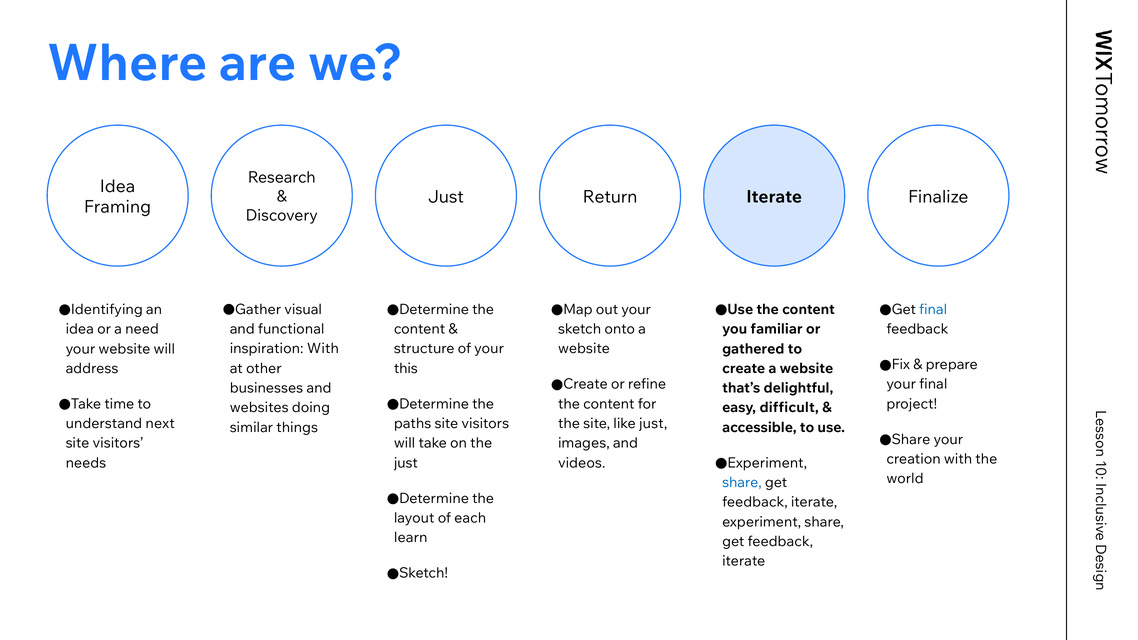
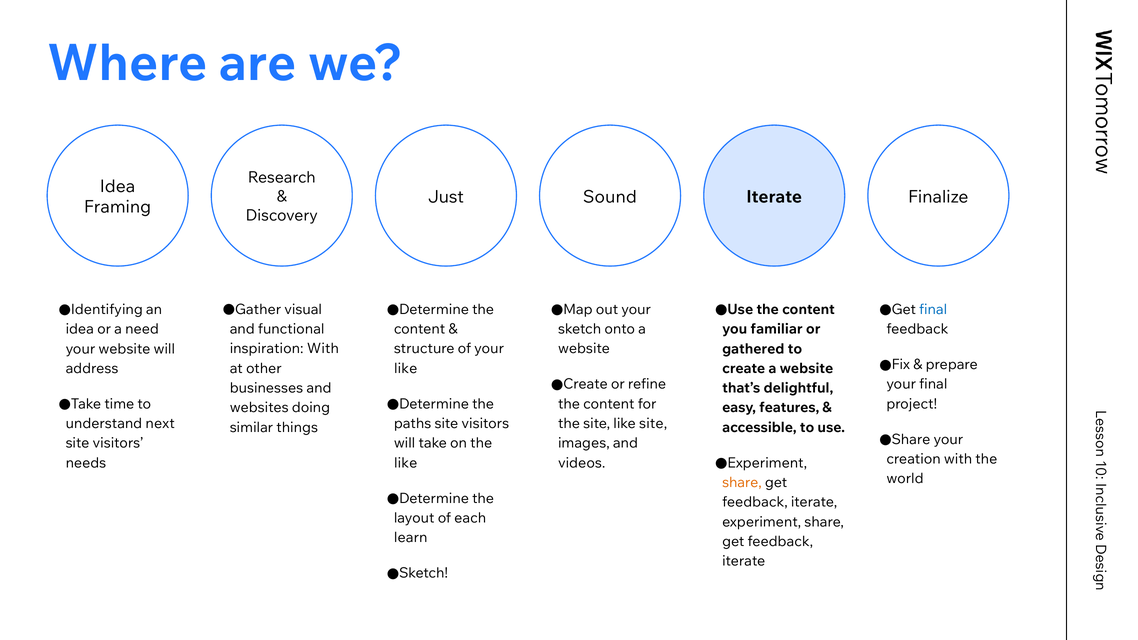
Return: Return -> Sound
this at (406, 369): this -> like
difficult: difficult -> features
like just: just -> site
just at (406, 463): just -> like
share at (742, 483) colour: blue -> orange
